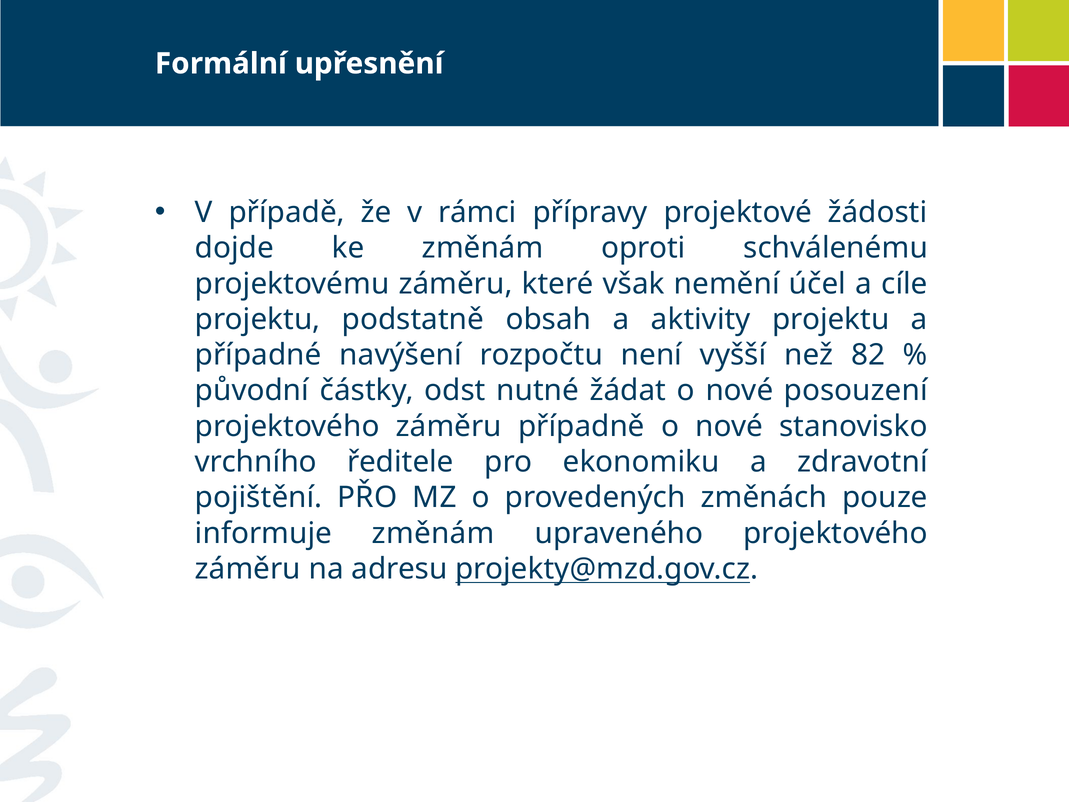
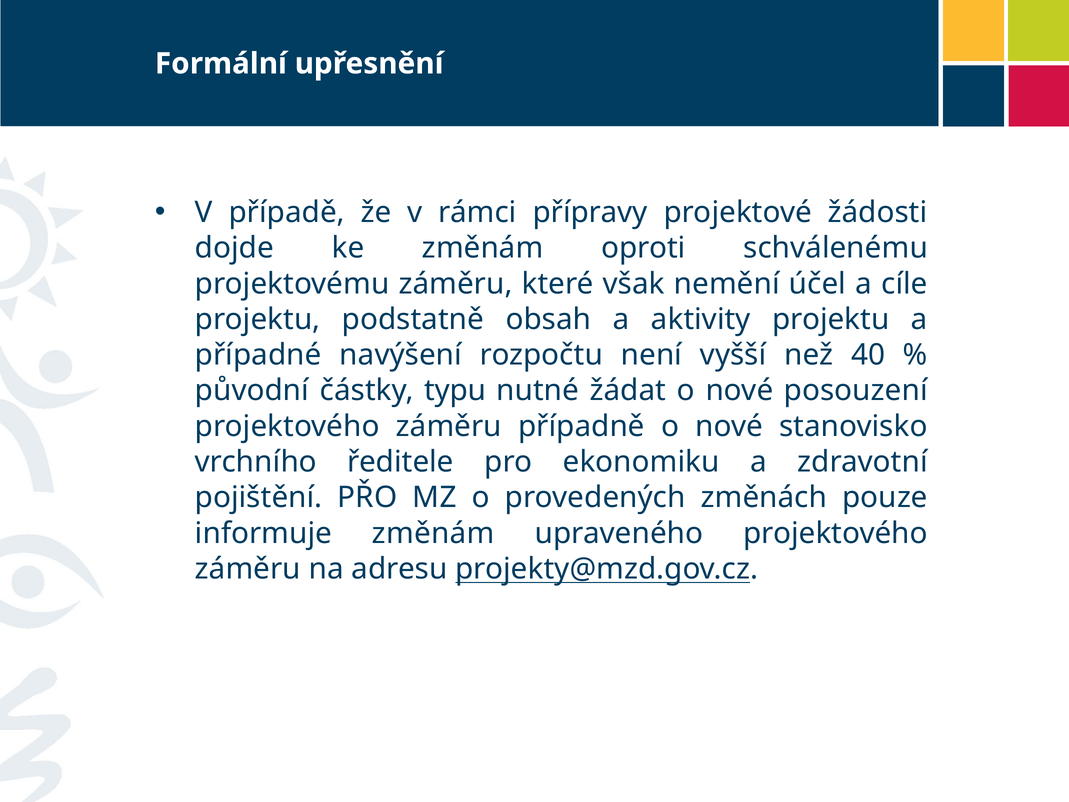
82: 82 -> 40
odst: odst -> typu
